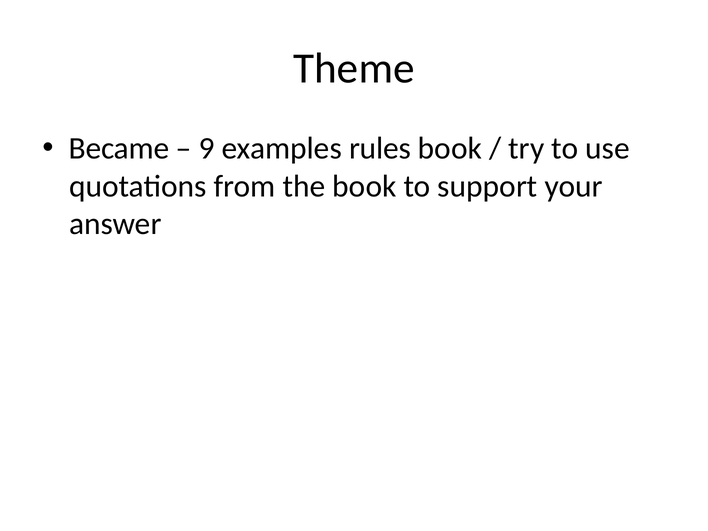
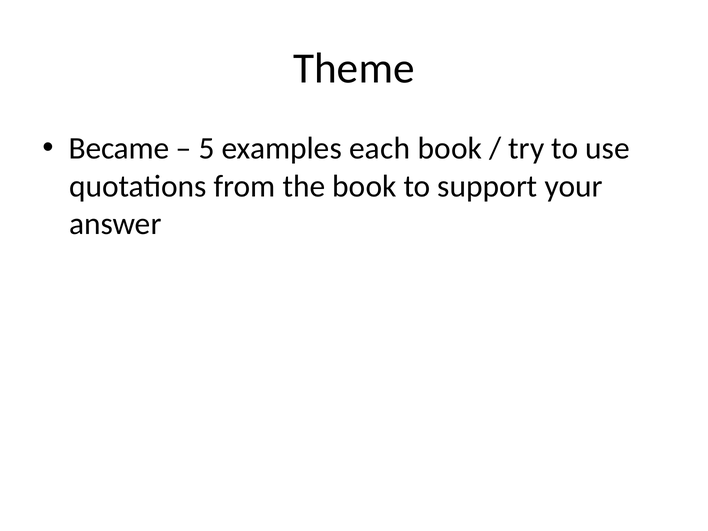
9: 9 -> 5
rules: rules -> each
